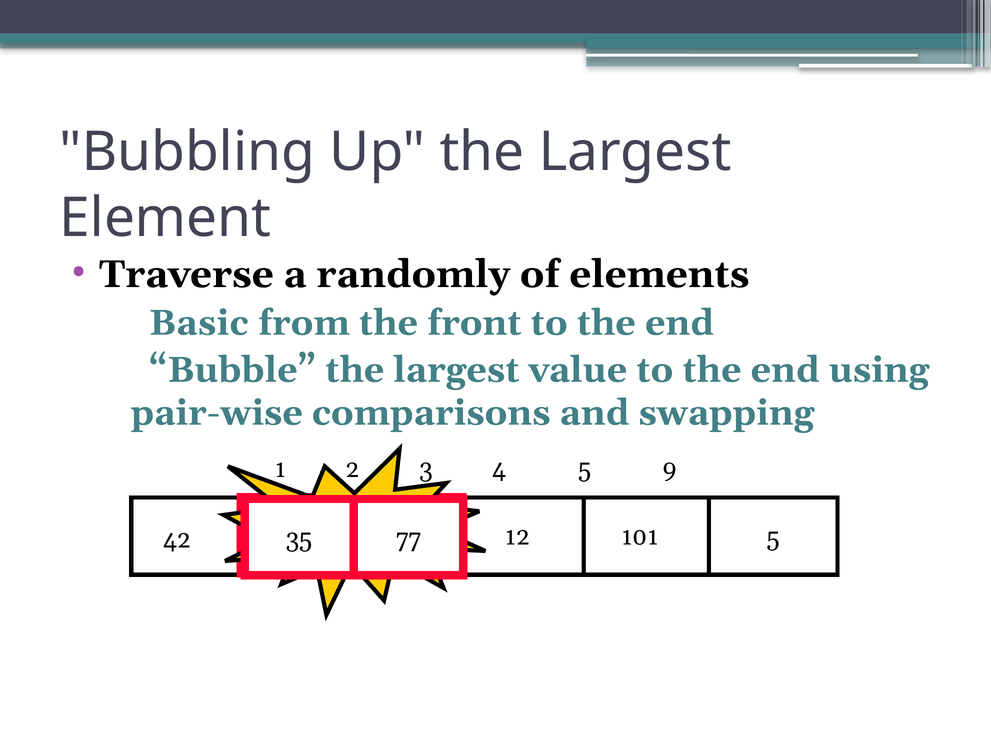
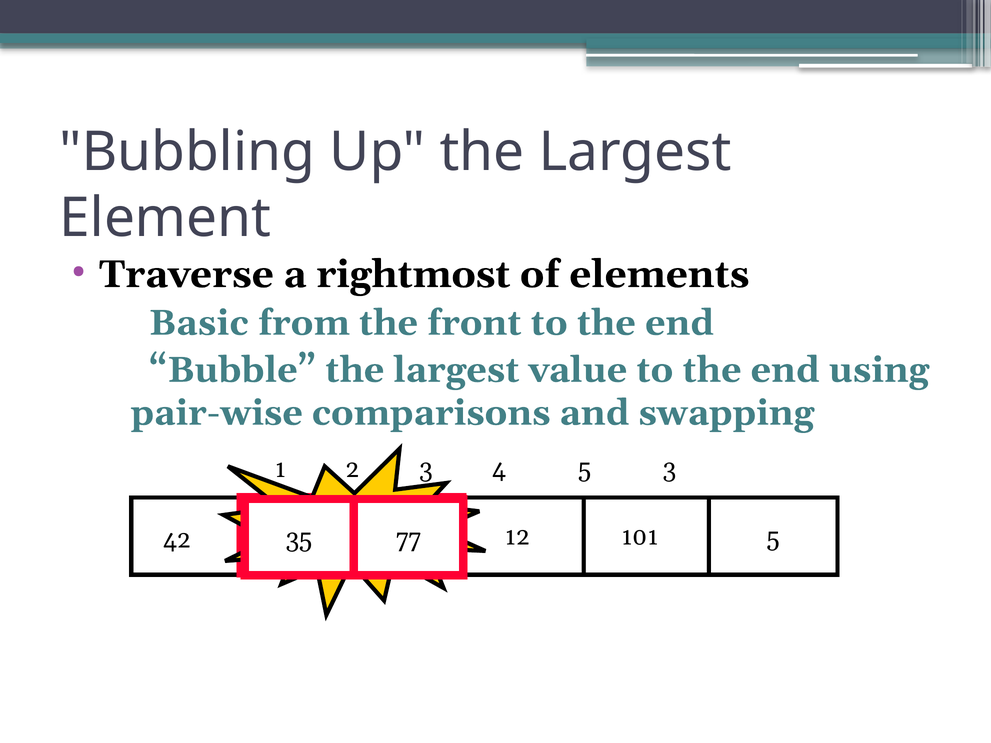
randomly: randomly -> rightmost
5 9: 9 -> 3
